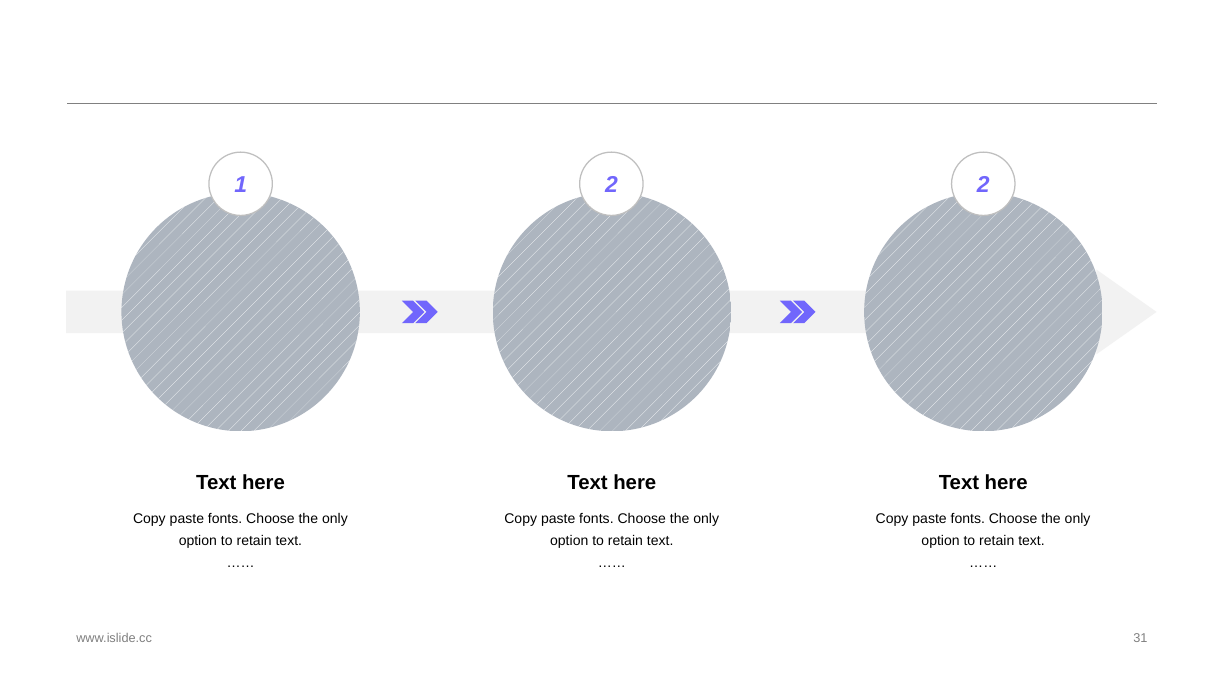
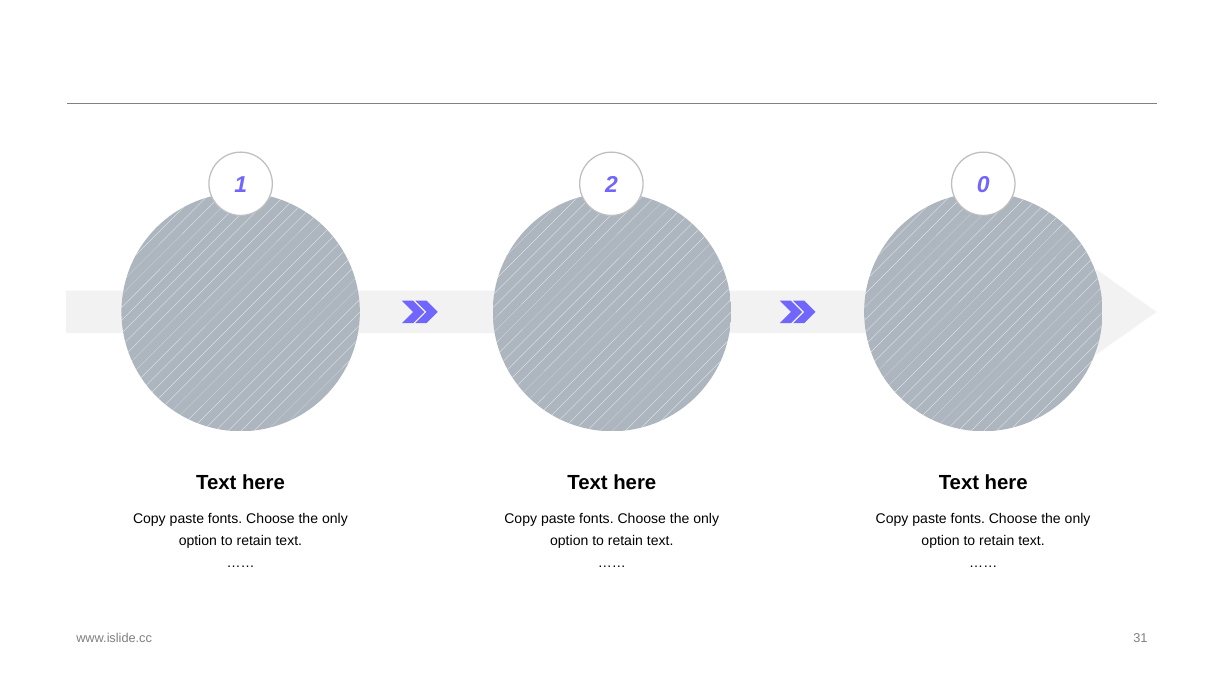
2 2: 2 -> 0
